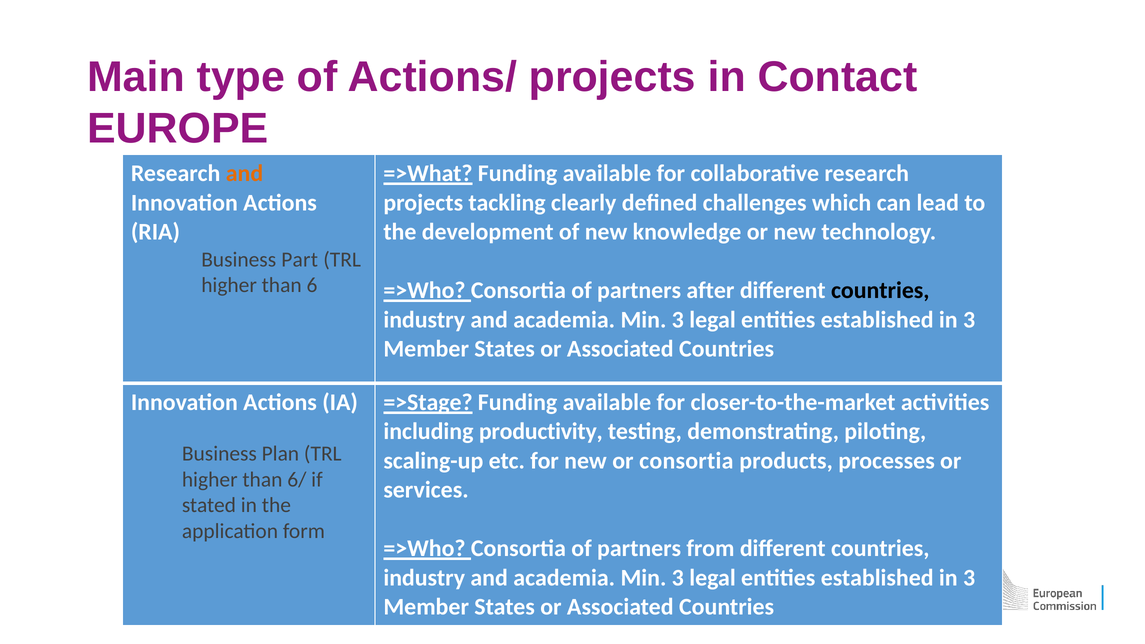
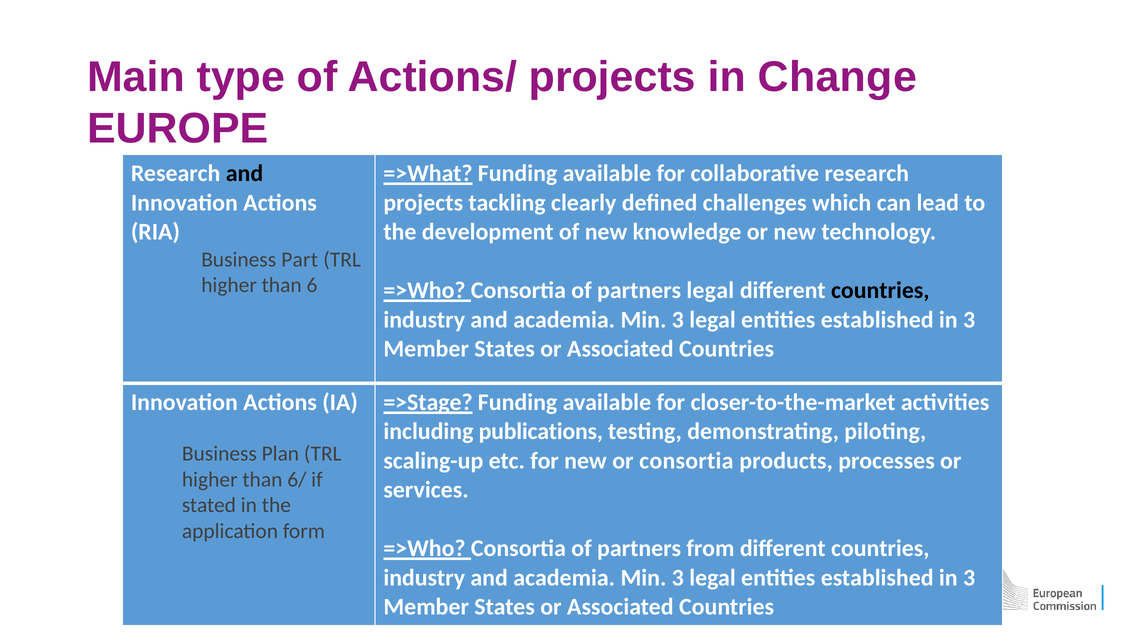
Contact: Contact -> Change
and at (244, 174) colour: orange -> black
partners after: after -> legal
productivity: productivity -> publications
